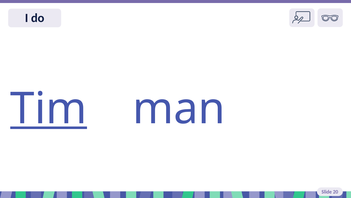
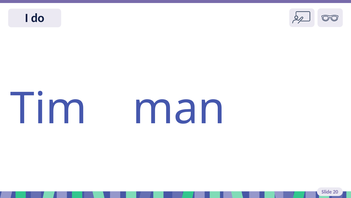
Tim underline: present -> none
